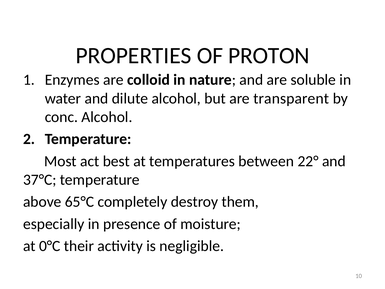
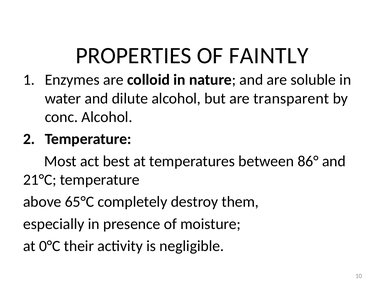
PROTON: PROTON -> FAINTLY
22°: 22° -> 86°
37°C: 37°C -> 21°C
